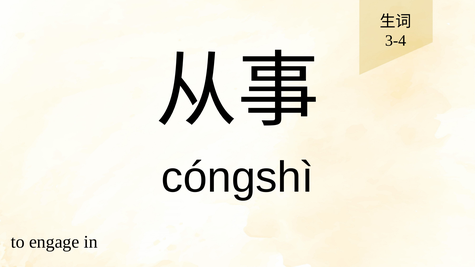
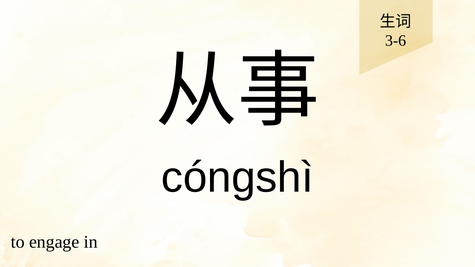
3-4: 3-4 -> 3-6
